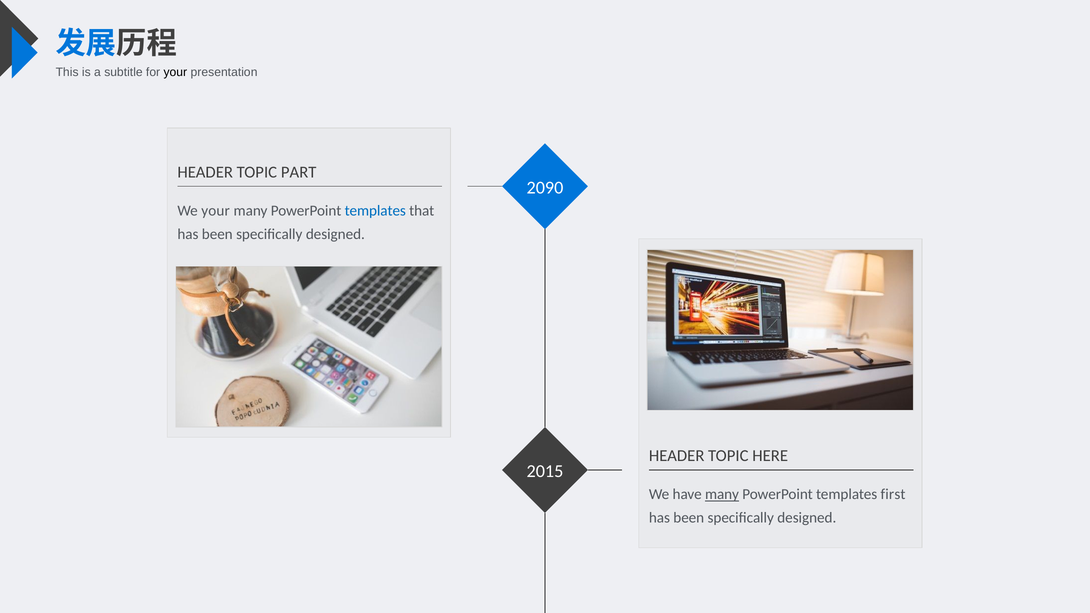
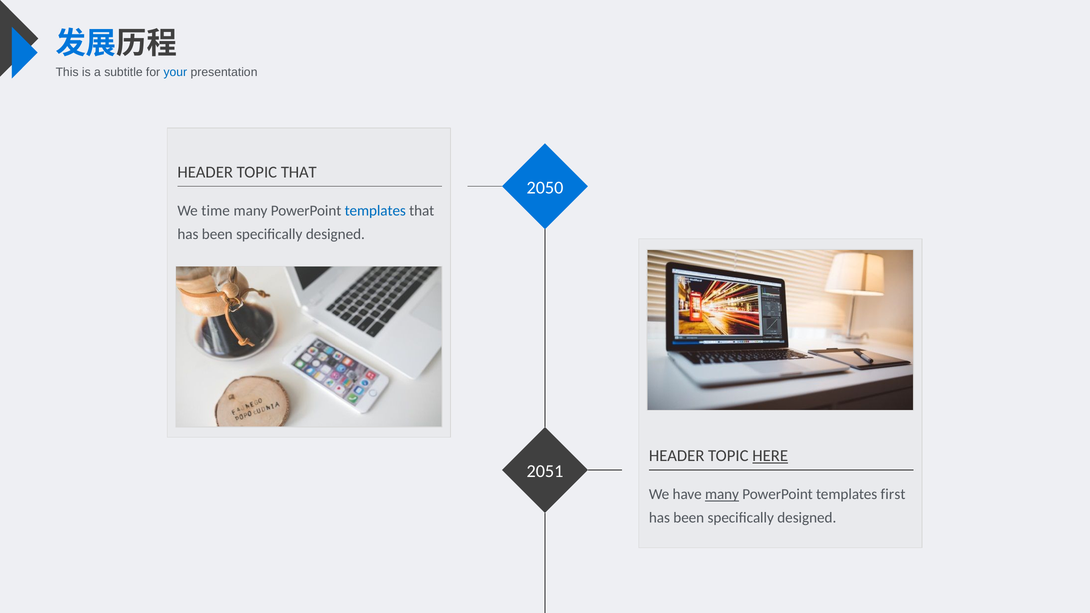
your at (175, 72) colour: black -> blue
TOPIC PART: PART -> THAT
2090: 2090 -> 2050
We your: your -> time
HERE underline: none -> present
2015: 2015 -> 2051
